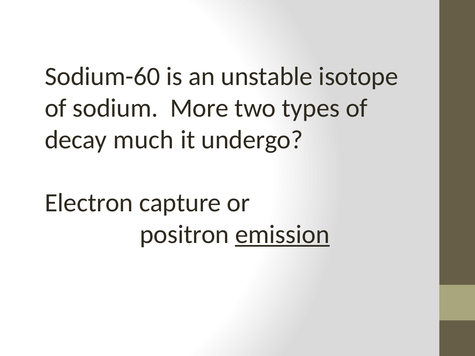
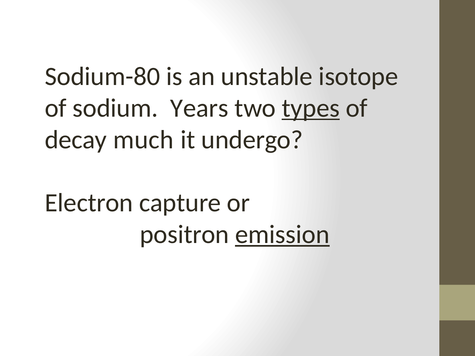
Sodium-60: Sodium-60 -> Sodium-80
More: More -> Years
types underline: none -> present
